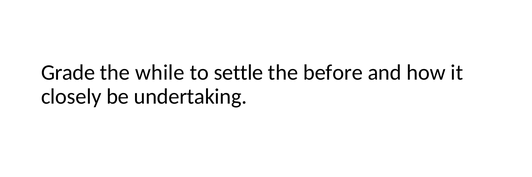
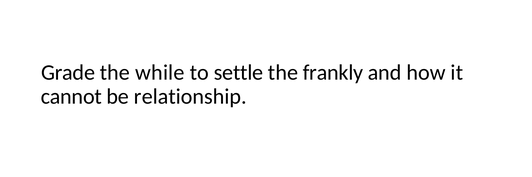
before: before -> frankly
closely: closely -> cannot
undertaking: undertaking -> relationship
